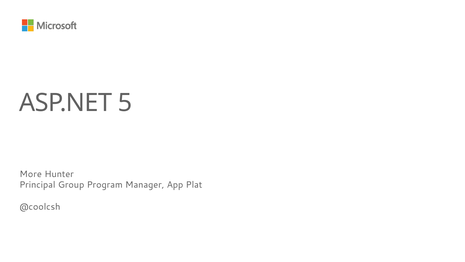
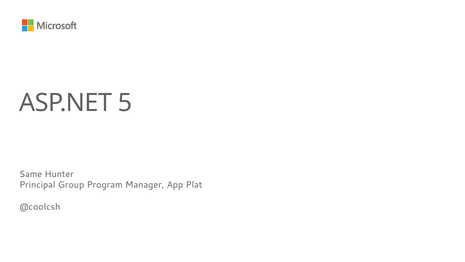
More: More -> Same
